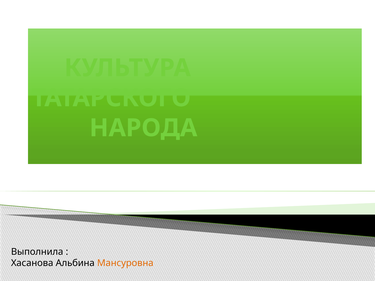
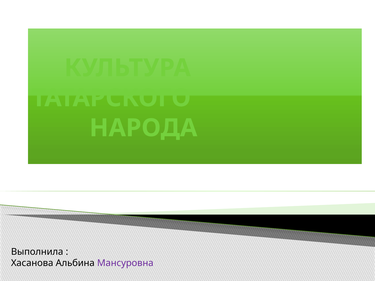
Мансуровна colour: orange -> purple
